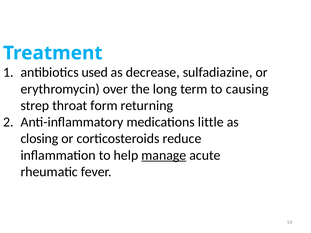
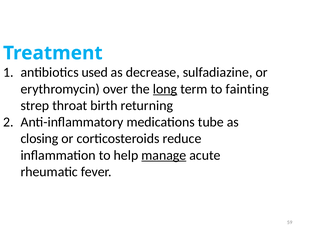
long underline: none -> present
causing: causing -> fainting
form: form -> birth
little: little -> tube
